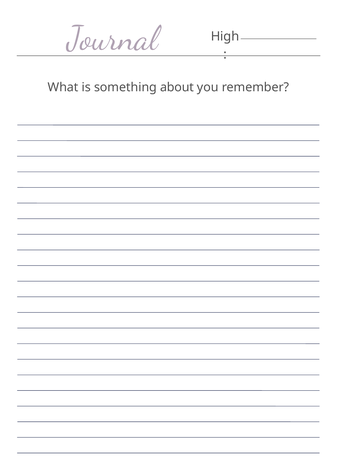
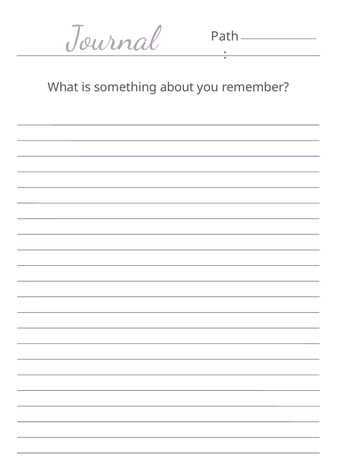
High: High -> Path
